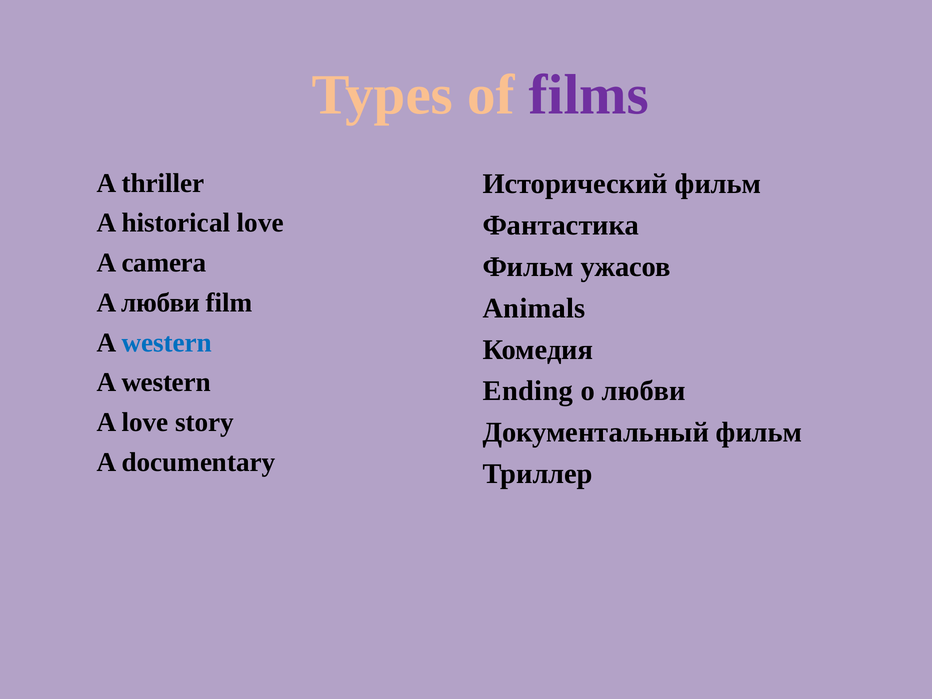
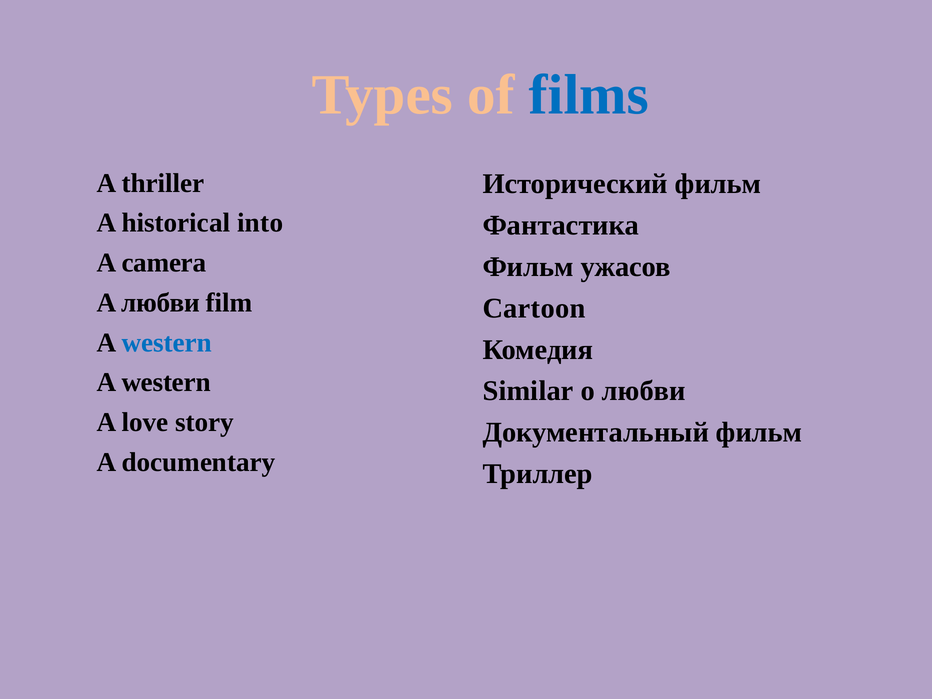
films colour: purple -> blue
historical love: love -> into
Animals: Animals -> Cartoon
Ending: Ending -> Similar
